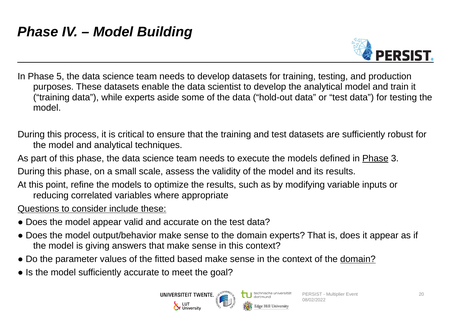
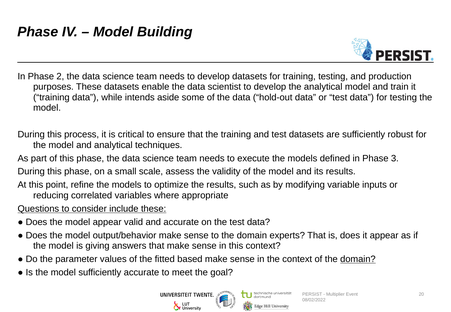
5: 5 -> 2
while experts: experts -> intends
Phase at (375, 158) underline: present -> none
